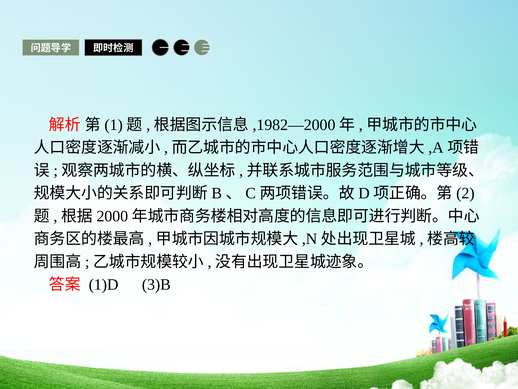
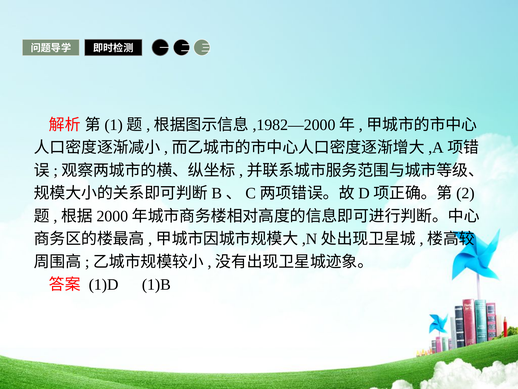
3)B: 3)B -> 1)B
